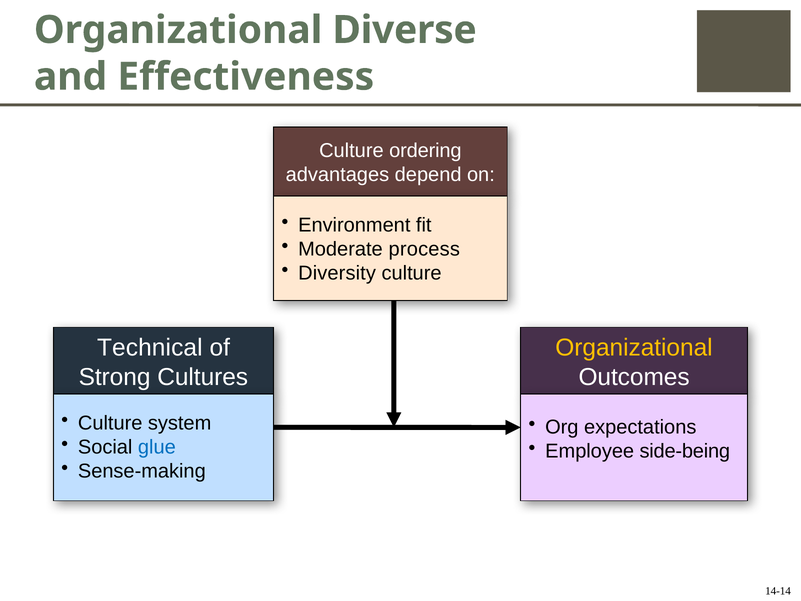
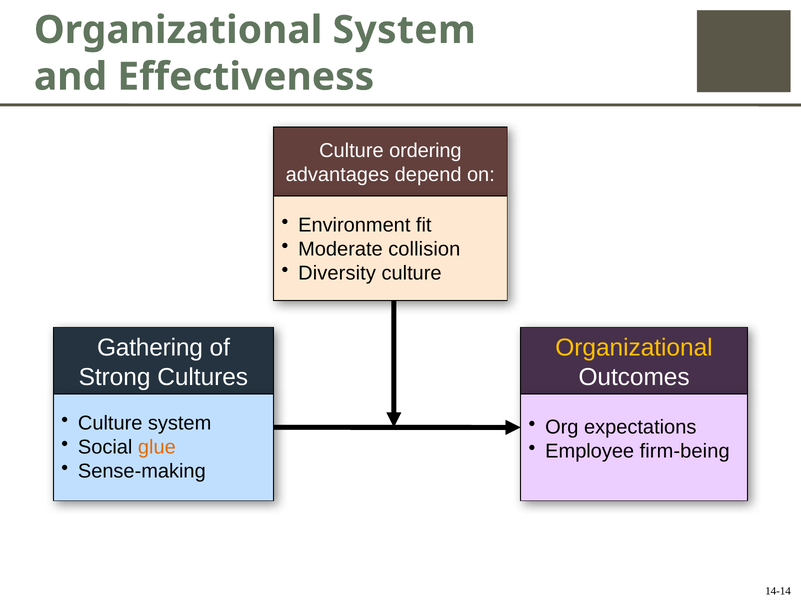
Organizational Diverse: Diverse -> System
process: process -> collision
Technical: Technical -> Gathering
glue colour: blue -> orange
side-being: side-being -> firm-being
